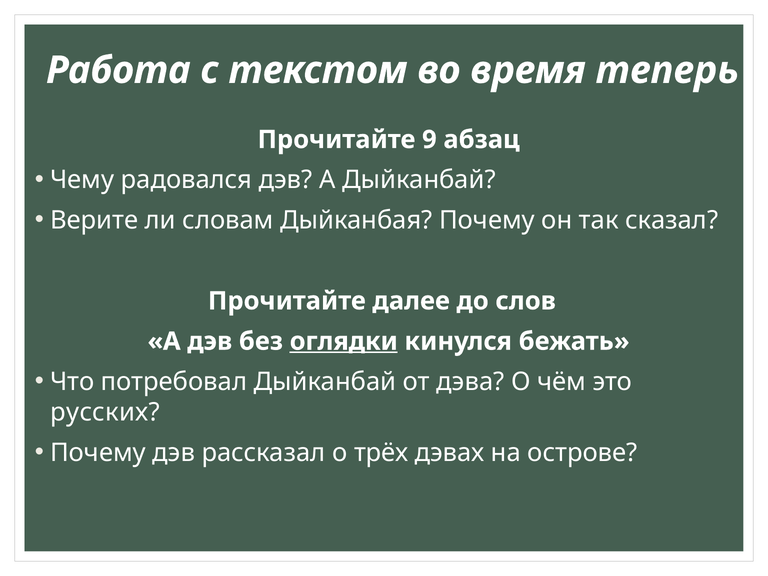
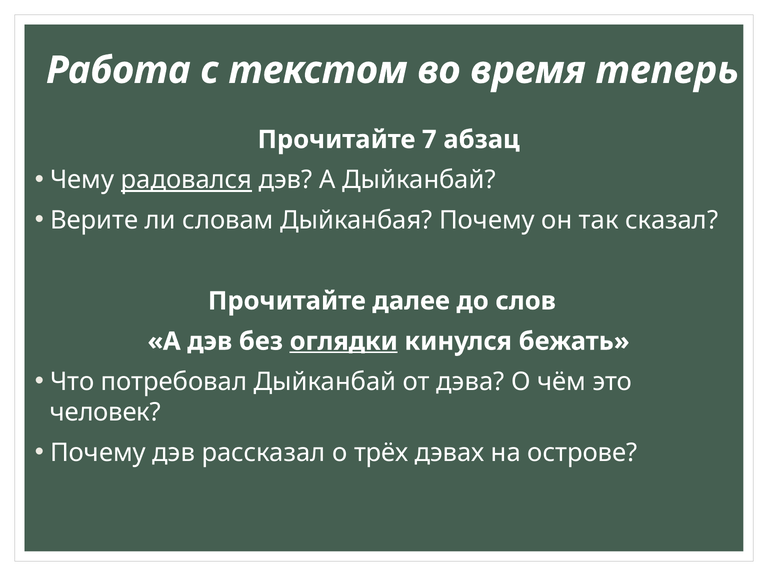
9: 9 -> 7
радовался underline: none -> present
русских: русских -> человек
